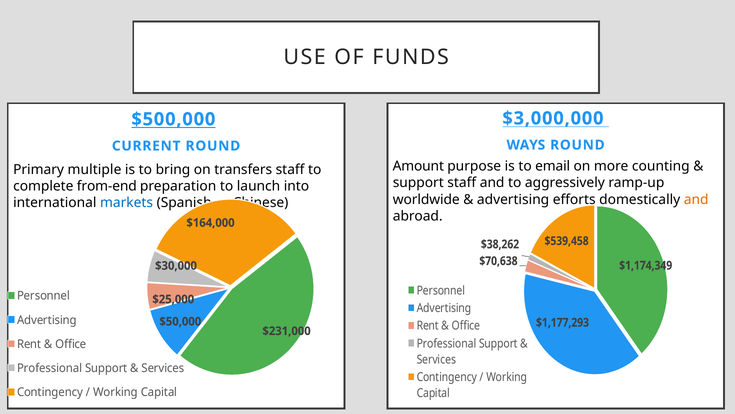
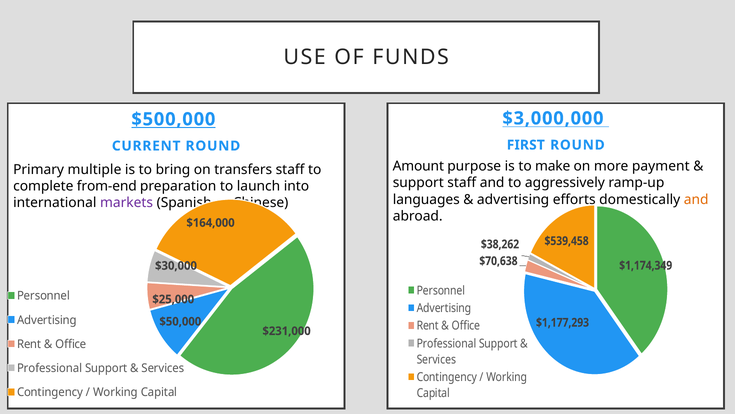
WAYS: WAYS -> FIRST
email: email -> make
counting: counting -> payment
worldwide: worldwide -> languages
markets colour: blue -> purple
